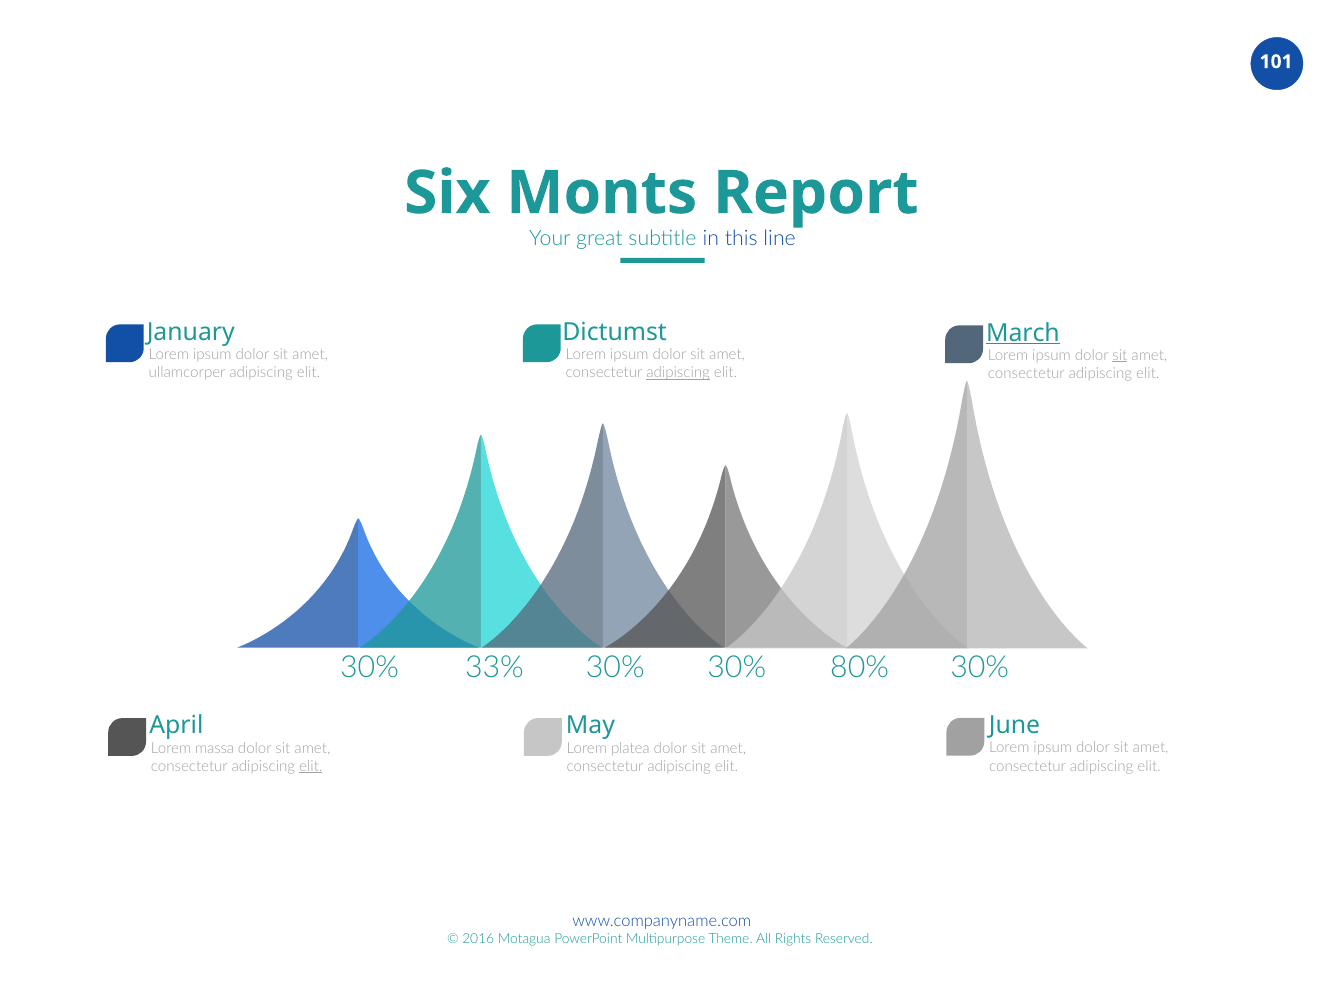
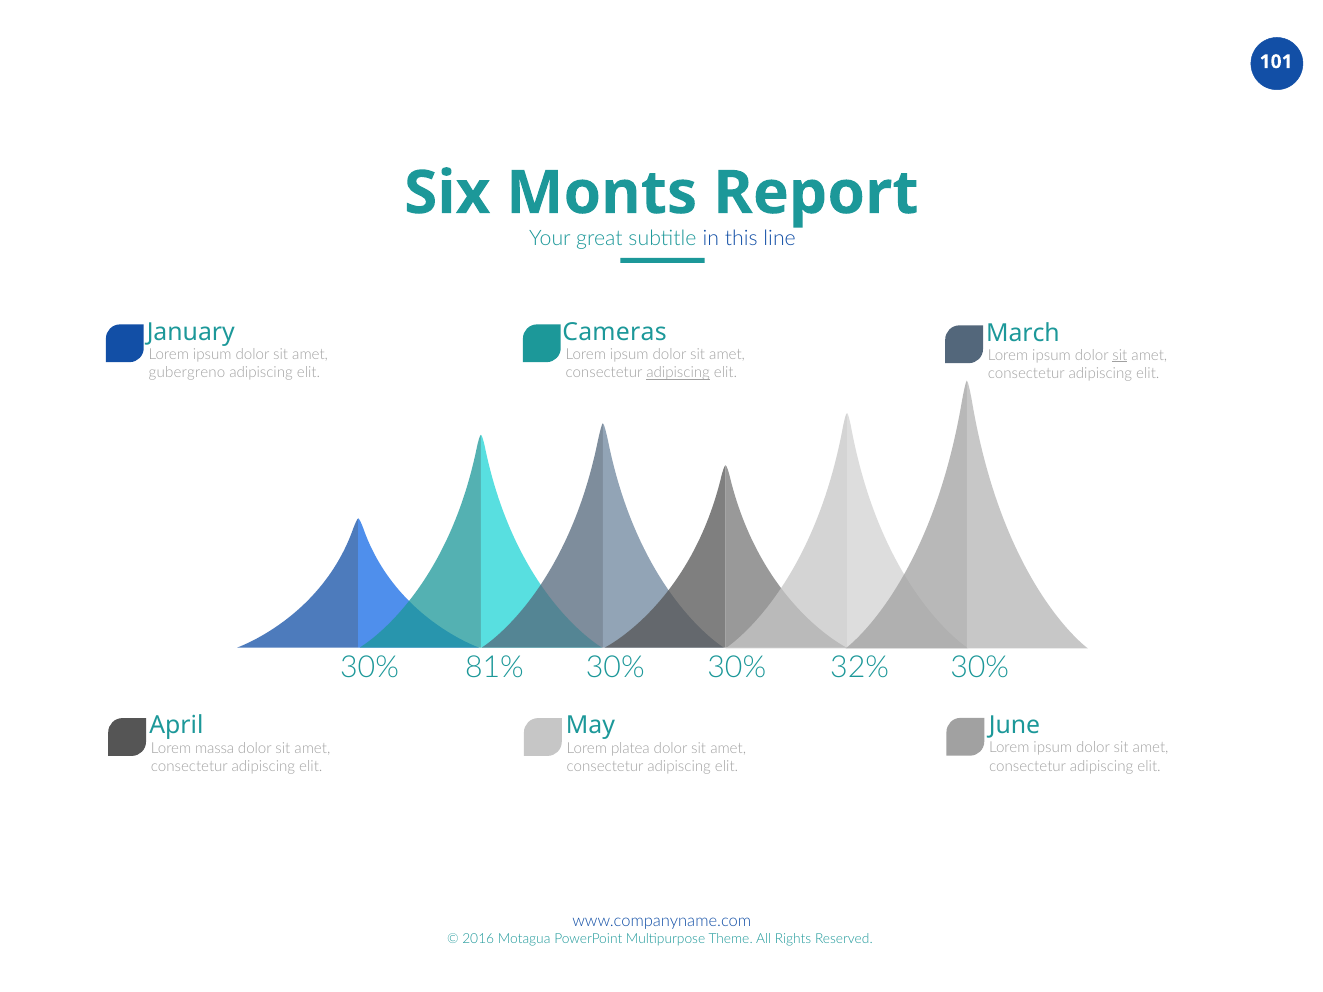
Dictumst: Dictumst -> Cameras
March underline: present -> none
ullamcorper: ullamcorper -> gubergreno
33%: 33% -> 81%
80%: 80% -> 32%
elit at (311, 767) underline: present -> none
